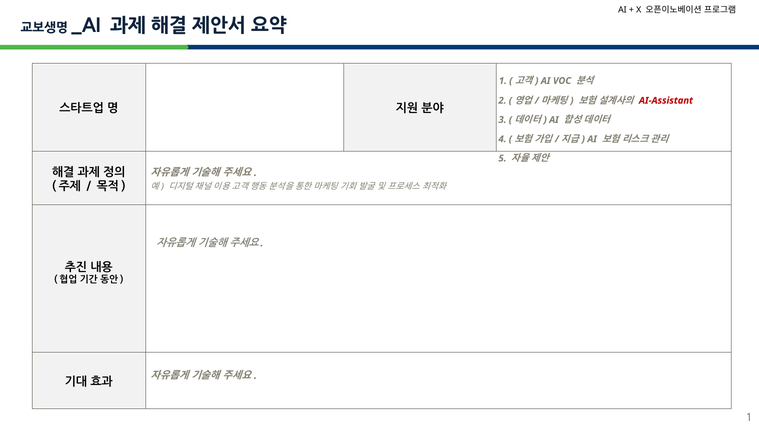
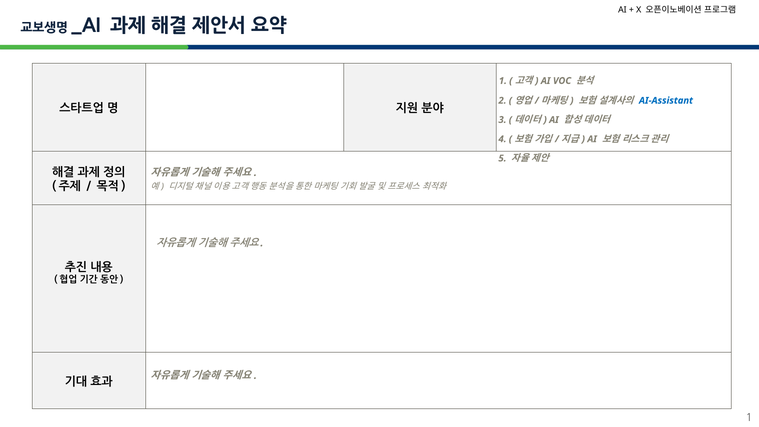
AI-Assistant colour: red -> blue
